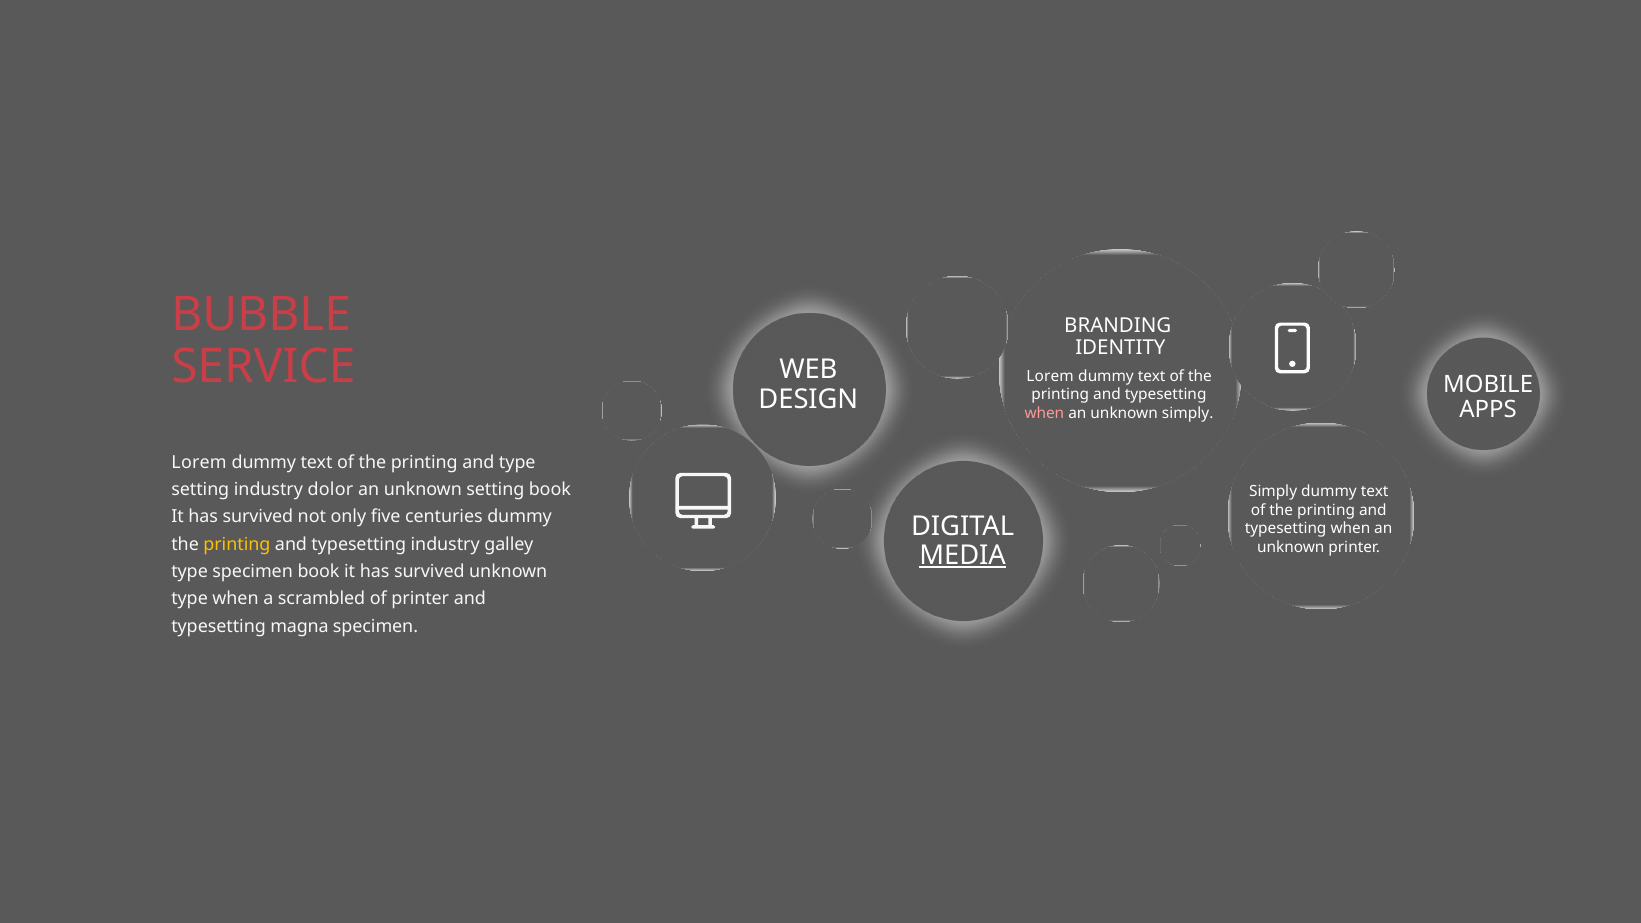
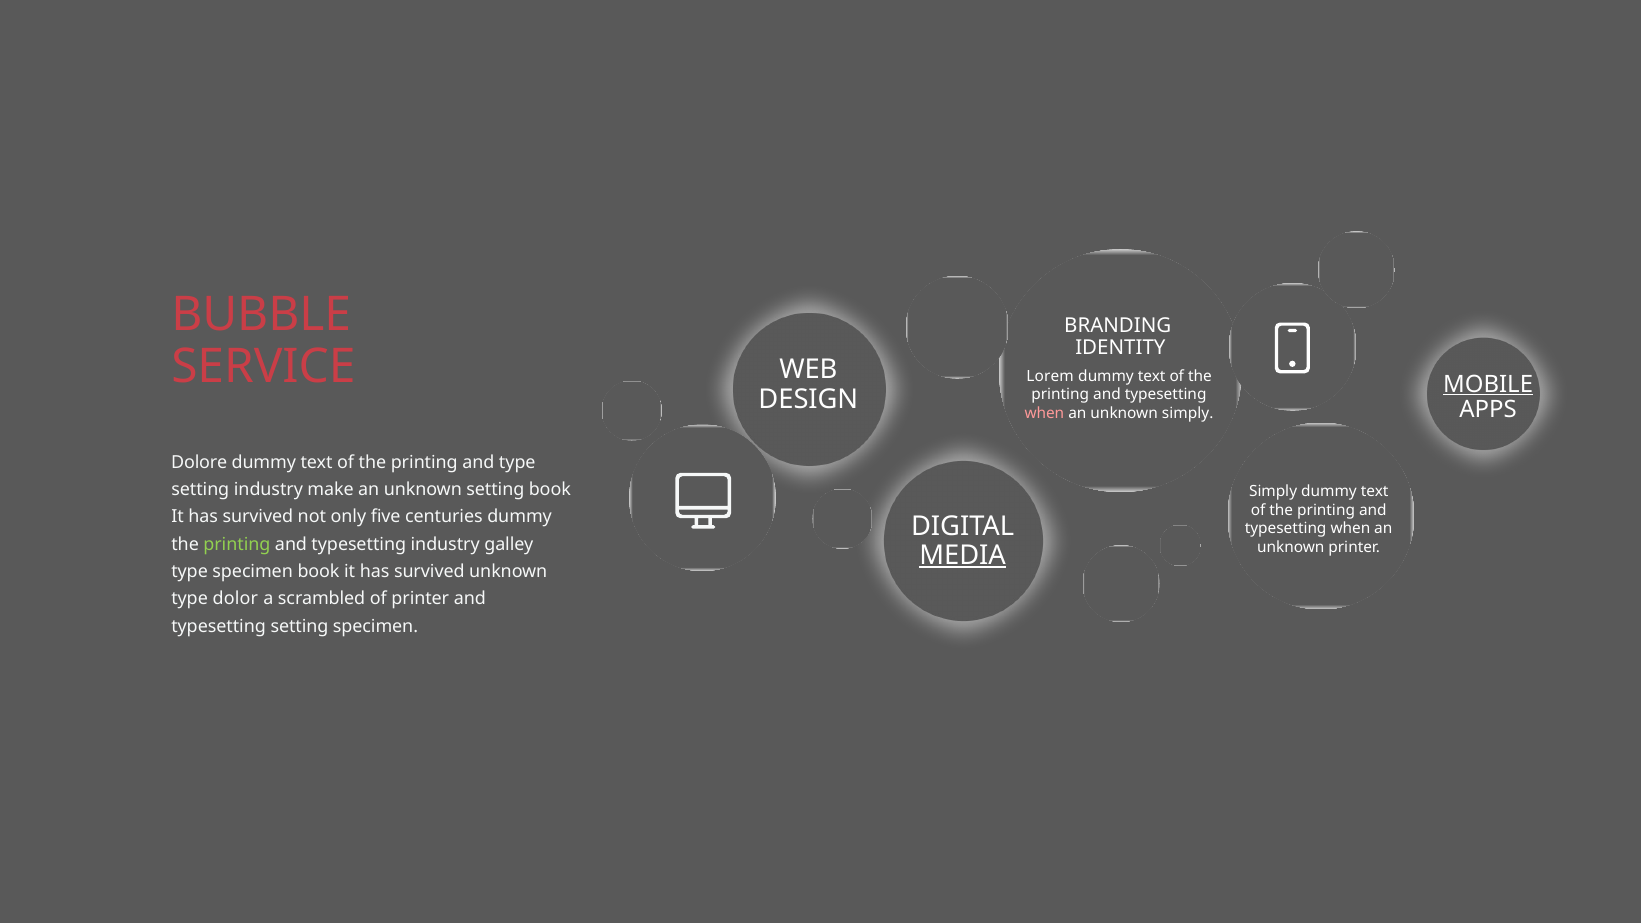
MOBILE underline: none -> present
Lorem at (199, 462): Lorem -> Dolore
dolor: dolor -> make
printing at (237, 544) colour: yellow -> light green
type when: when -> dolor
typesetting magna: magna -> setting
